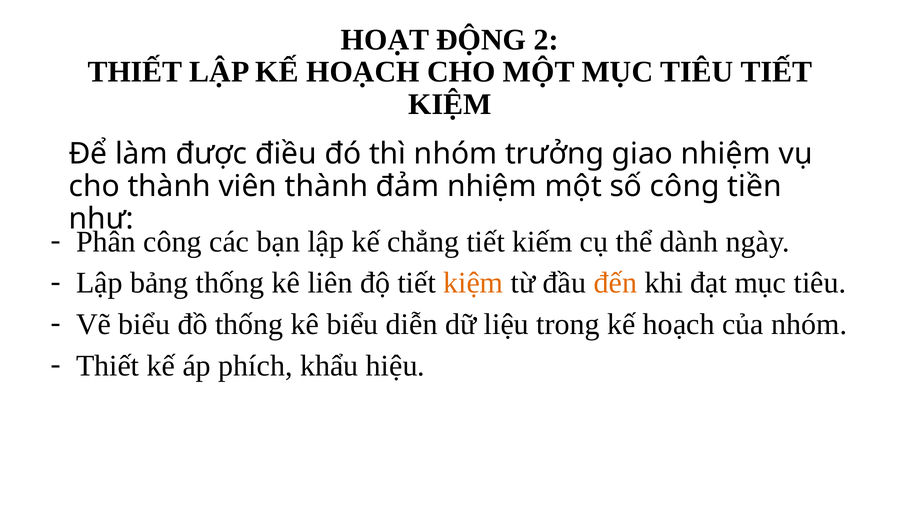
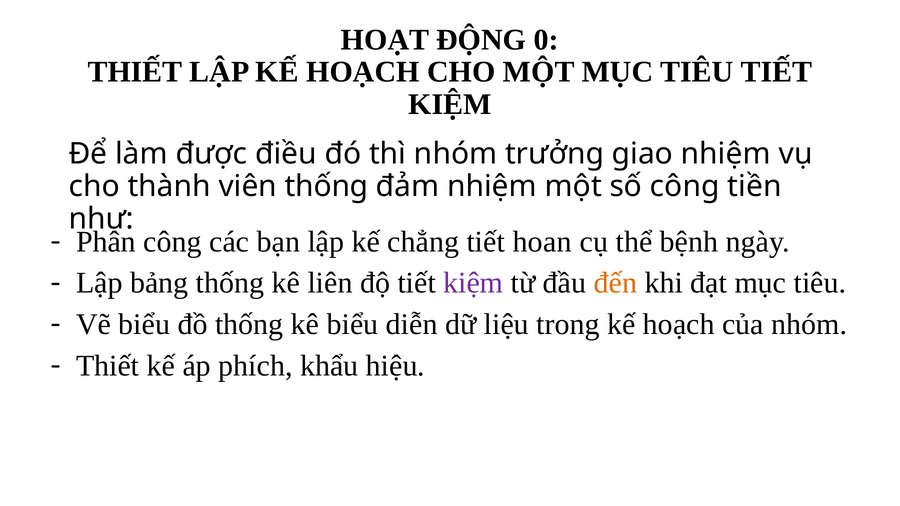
2: 2 -> 0
viên thành: thành -> thống
kiếm: kiếm -> hoan
dành: dành -> bệnh
kiệm at (473, 283) colour: orange -> purple
